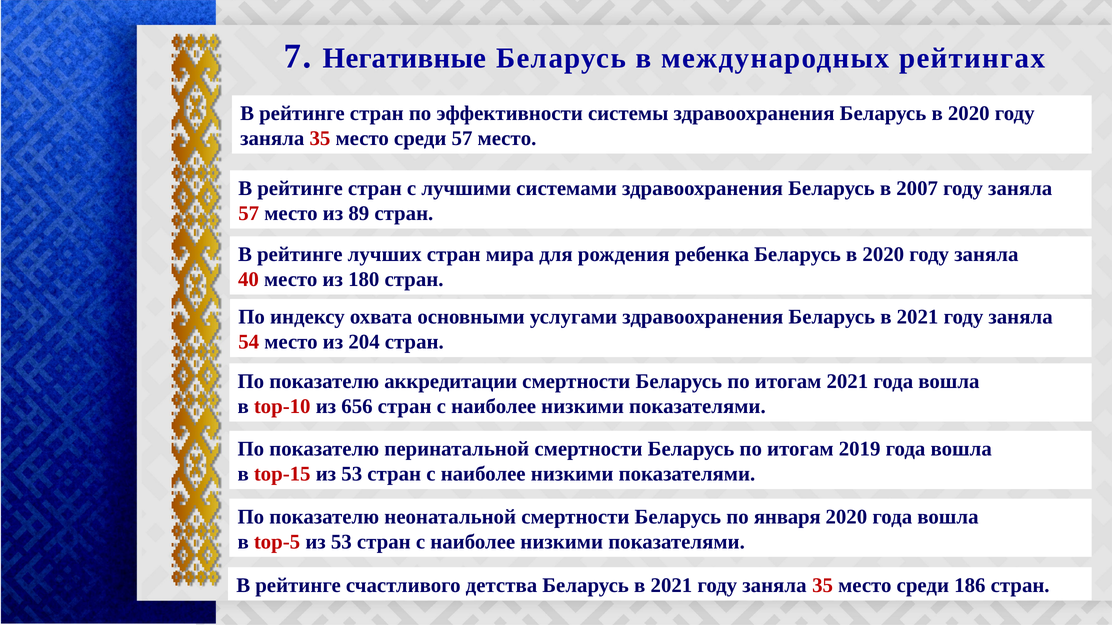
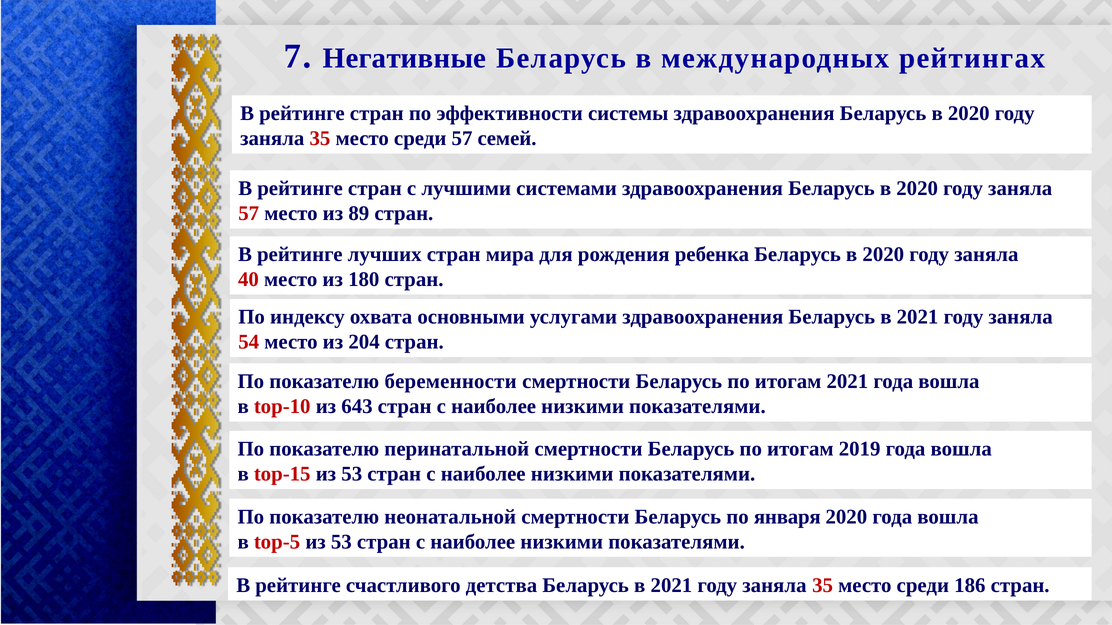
среди 57 место: место -> семей
2007 at (917, 189): 2007 -> 2020
аккредитации: аккредитации -> беременности
656: 656 -> 643
